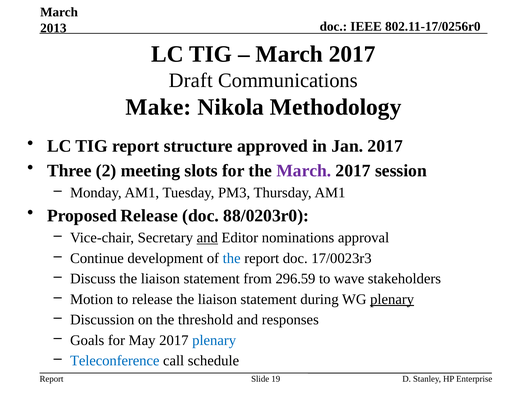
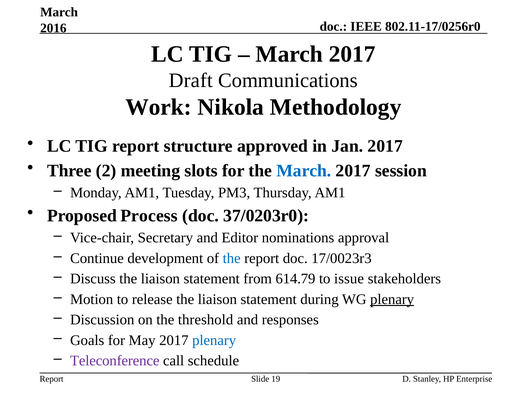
2013: 2013 -> 2016
Make: Make -> Work
March at (304, 171) colour: purple -> blue
Proposed Release: Release -> Process
88/0203r0: 88/0203r0 -> 37/0203r0
and at (207, 238) underline: present -> none
296.59: 296.59 -> 614.79
wave: wave -> issue
Teleconference colour: blue -> purple
